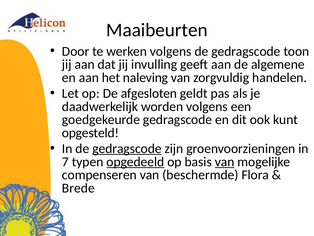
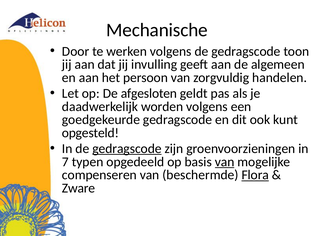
Maaibeurten: Maaibeurten -> Mechanische
algemene: algemene -> algemeen
naleving: naleving -> persoon
opgedeeld underline: present -> none
Flora underline: none -> present
Brede: Brede -> Zware
